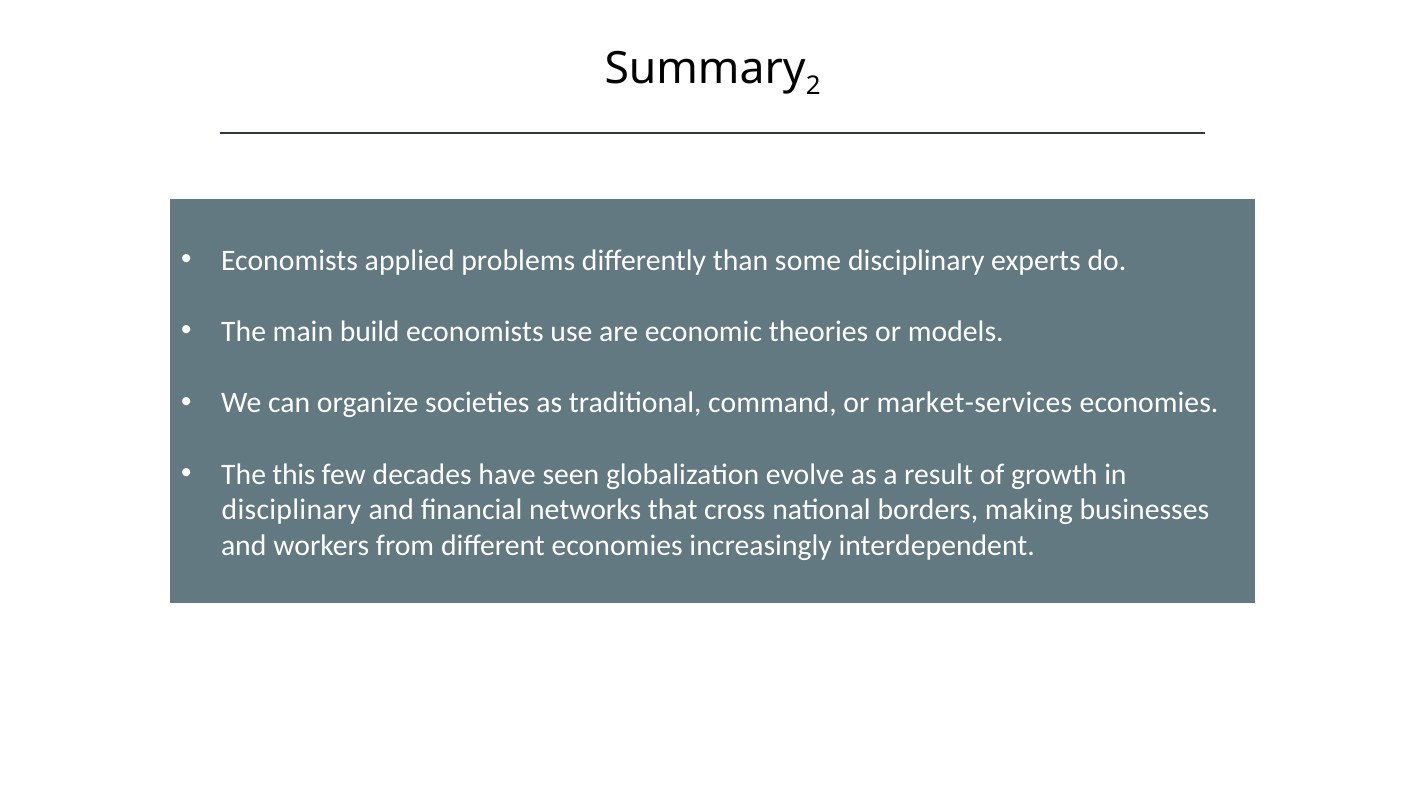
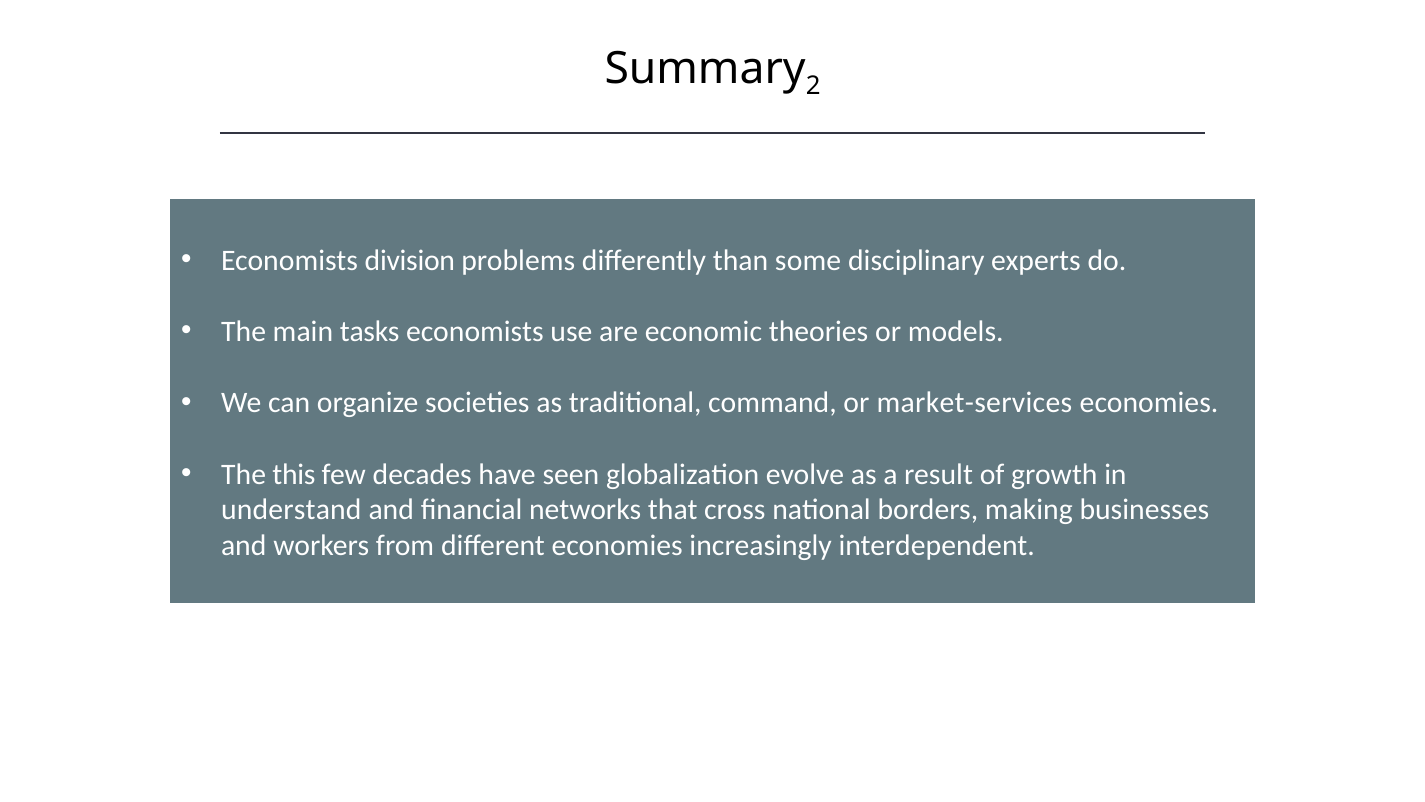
applied: applied -> division
build: build -> tasks
disciplinary at (291, 510): disciplinary -> understand
